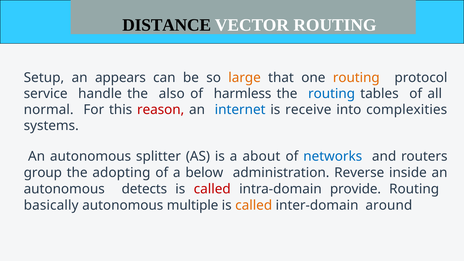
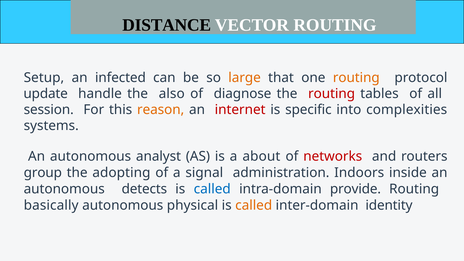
appears: appears -> infected
service: service -> update
harmless: harmless -> diagnose
routing at (332, 94) colour: blue -> red
normal: normal -> session
reason colour: red -> orange
internet colour: blue -> red
receive: receive -> specific
splitter: splitter -> analyst
networks colour: blue -> red
below: below -> signal
Reverse: Reverse -> Indoors
called at (212, 189) colour: red -> blue
multiple: multiple -> physical
around: around -> identity
